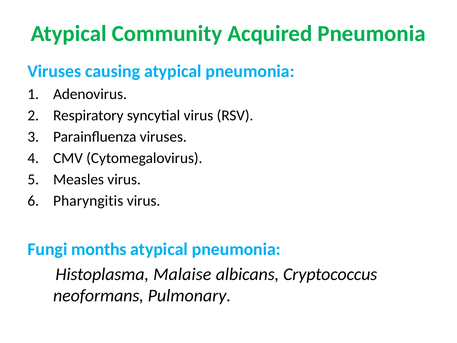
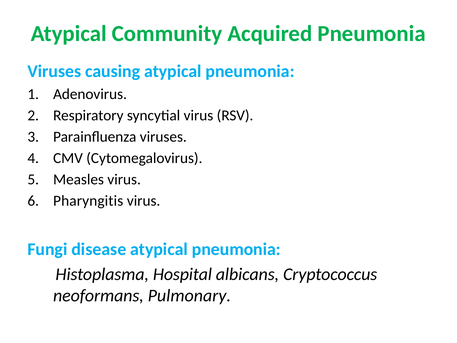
months: months -> disease
Malaise: Malaise -> Hospital
